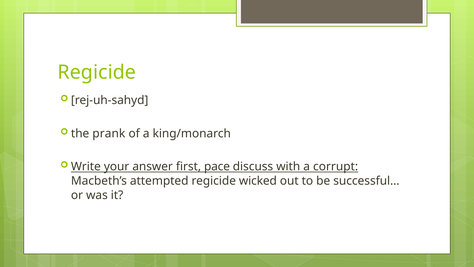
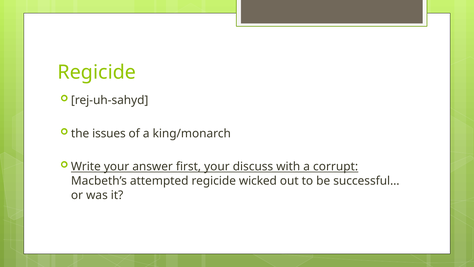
prank: prank -> issues
first pace: pace -> your
